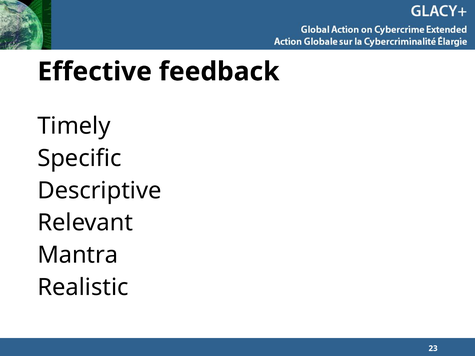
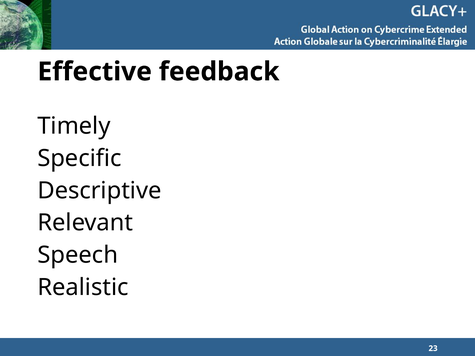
Mantra: Mantra -> Speech
